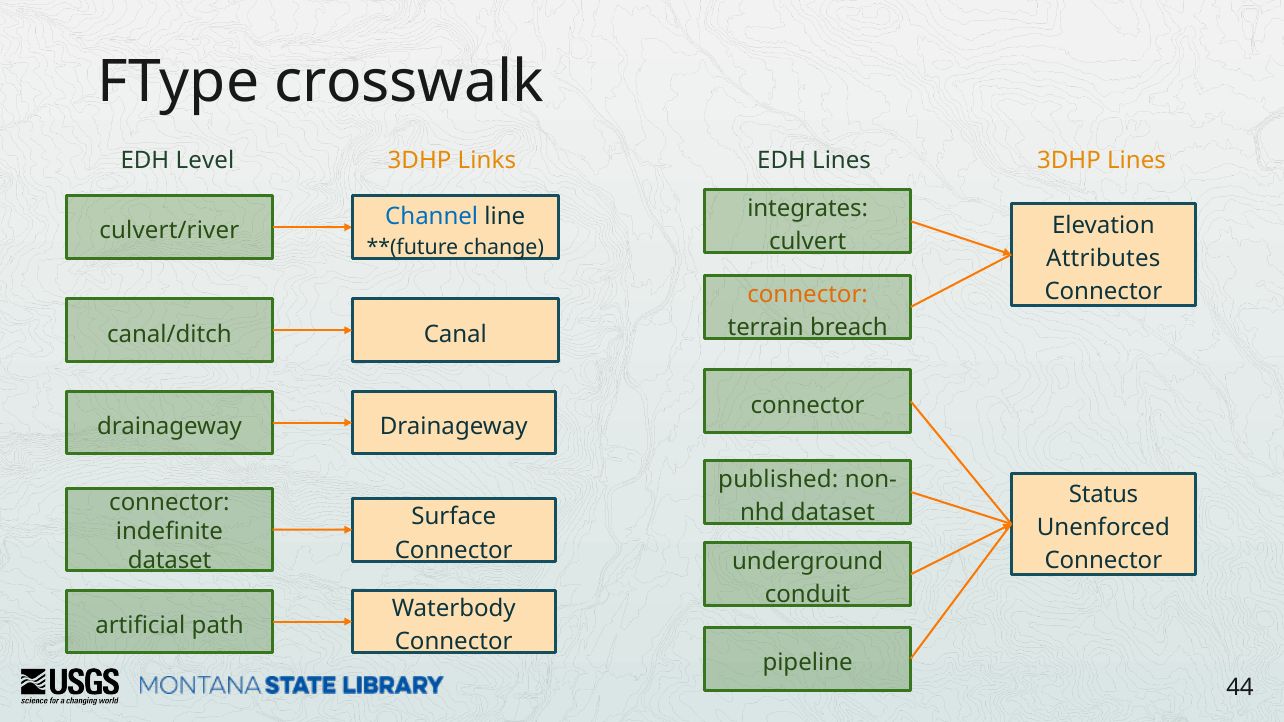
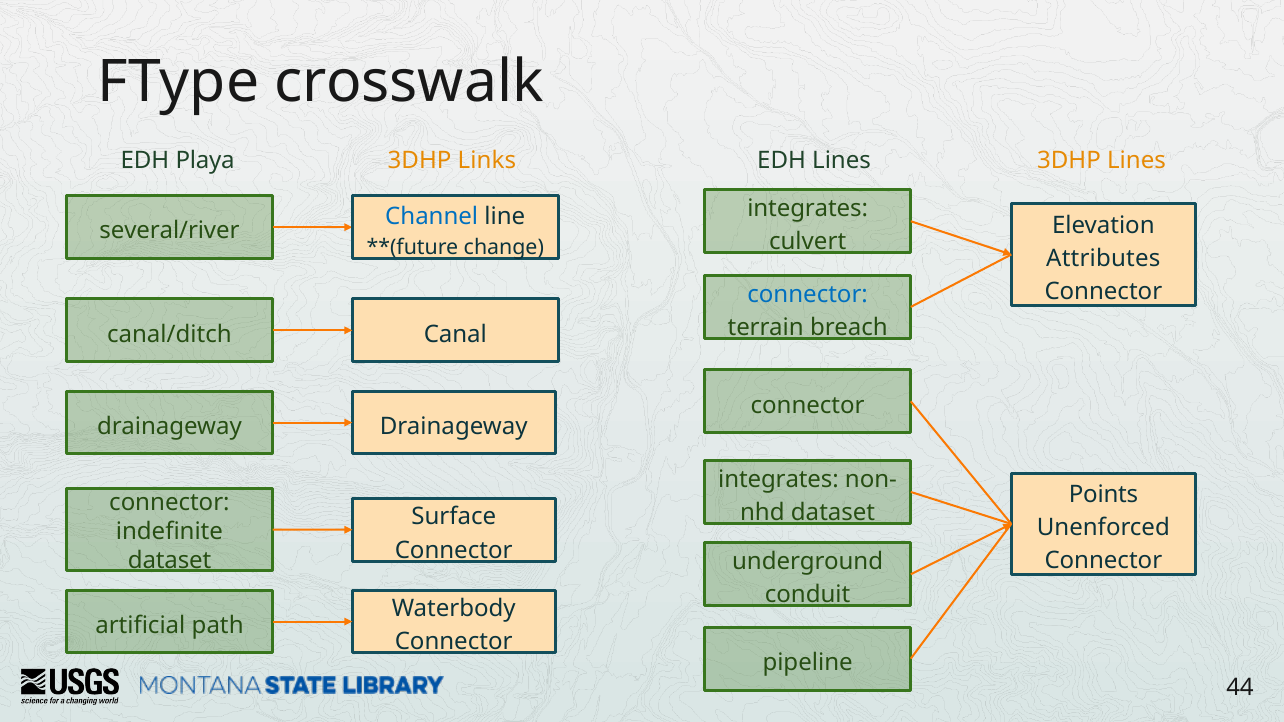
Level: Level -> Playa
culvert/river: culvert/river -> several/river
connector at (808, 294) colour: orange -> blue
published at (778, 479): published -> integrates
Status: Status -> Points
